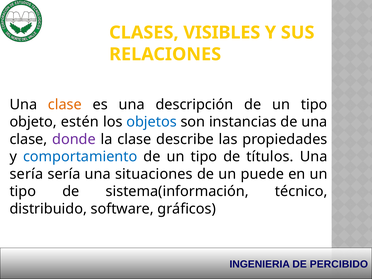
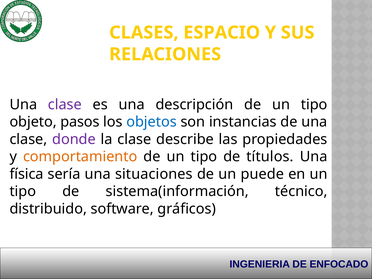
VISIBLES: VISIBLES -> ESPACIO
clase at (65, 105) colour: orange -> purple
estén: estén -> pasos
comportamiento colour: blue -> orange
sería at (26, 174): sería -> física
PERCIBIDO: PERCIBIDO -> ENFOCADO
